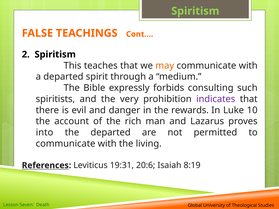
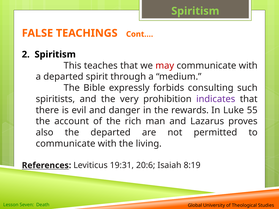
may colour: orange -> red
10: 10 -> 55
into: into -> also
